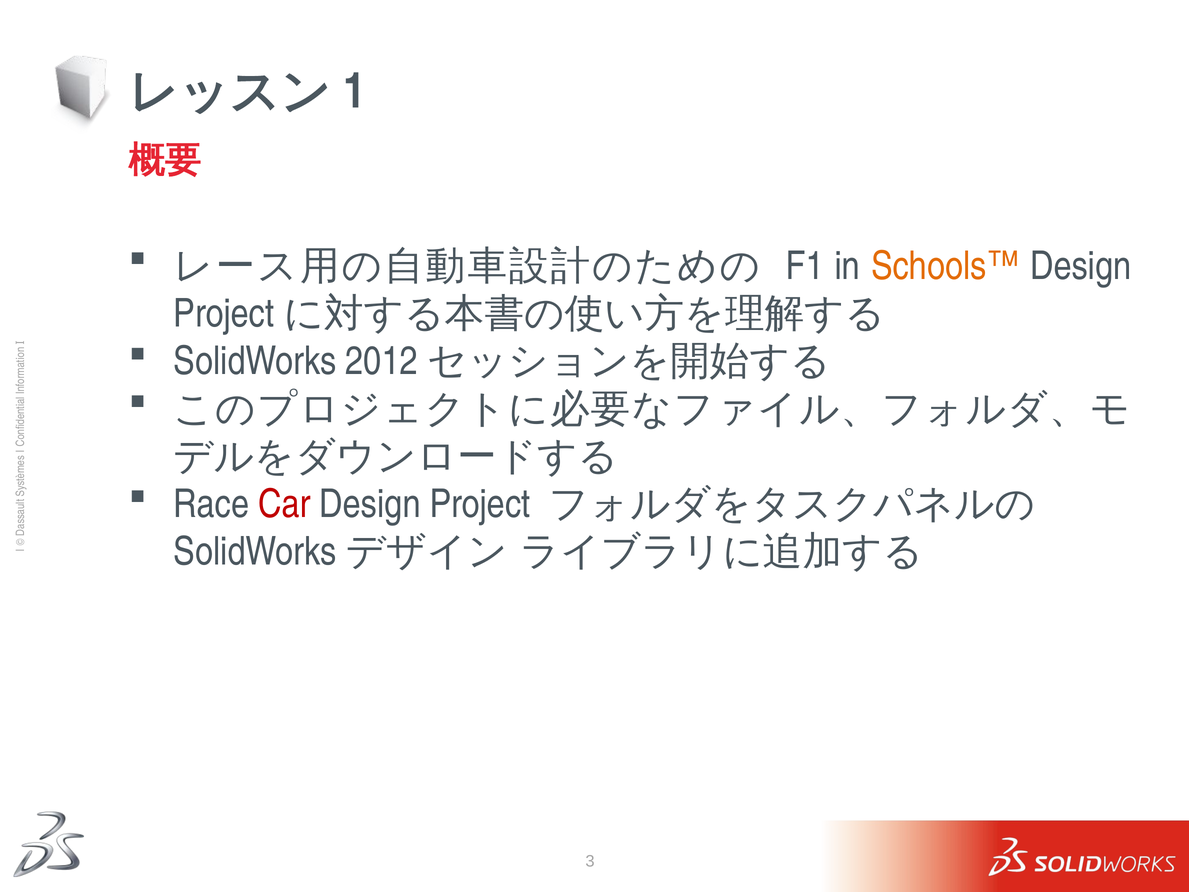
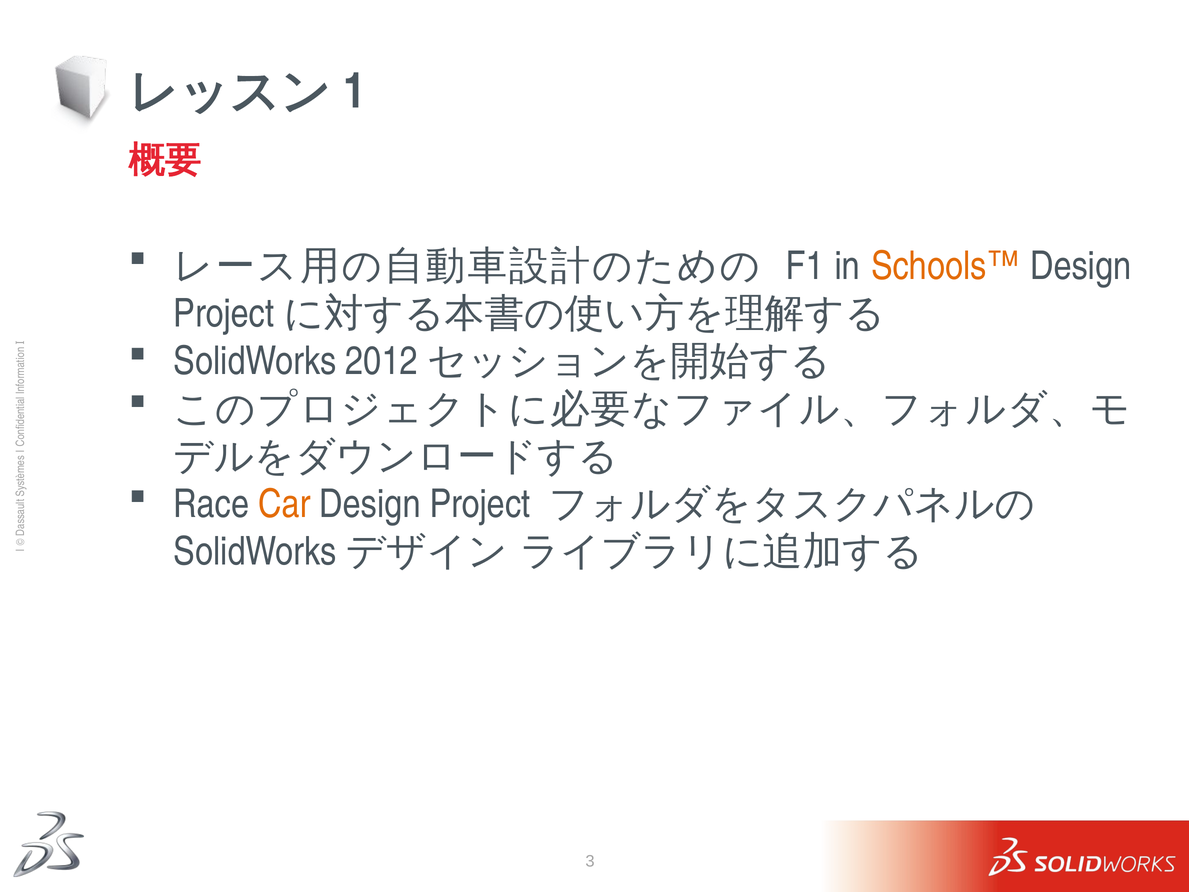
Car colour: red -> orange
